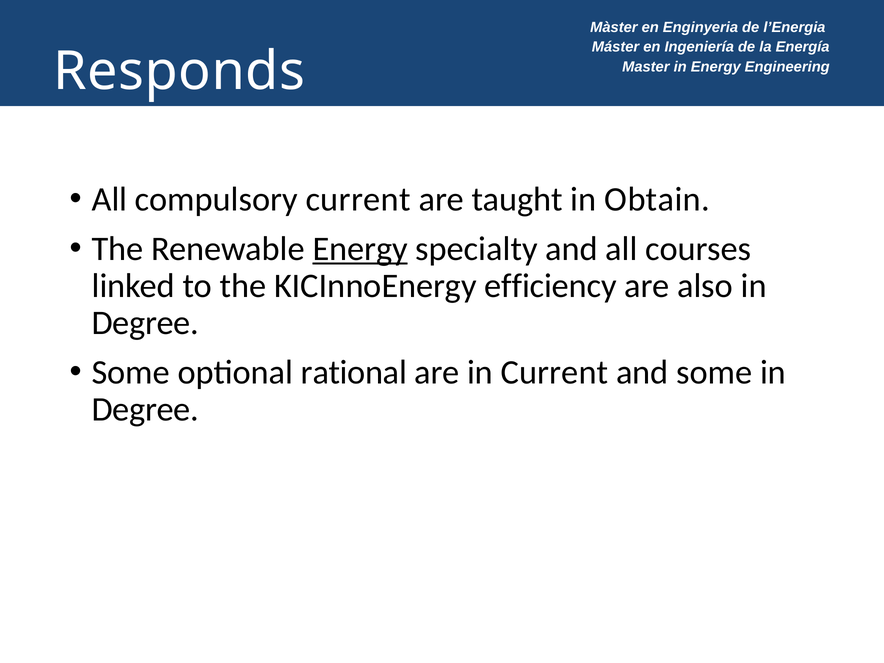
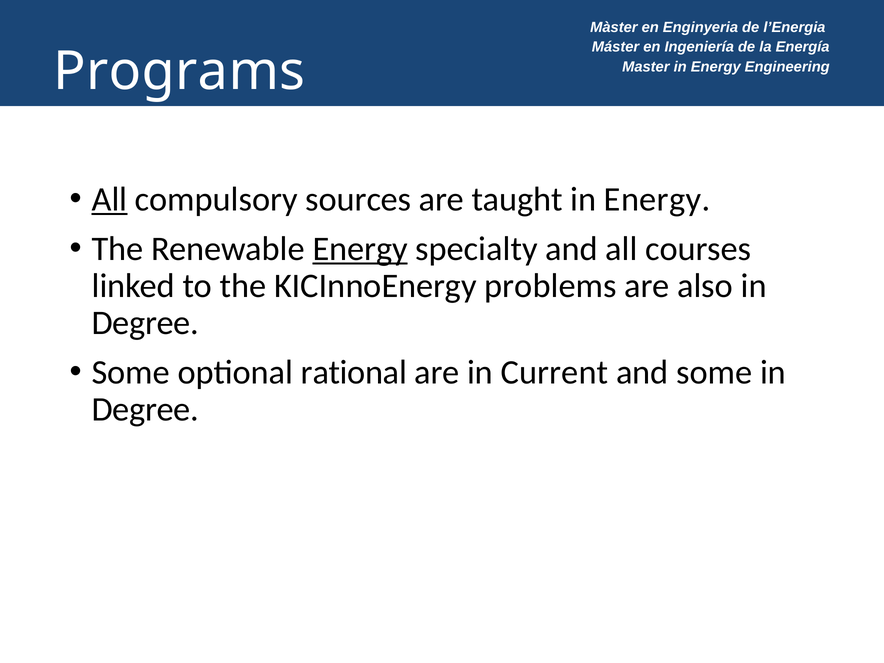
Responds: Responds -> Programs
All at (109, 199) underline: none -> present
compulsory current: current -> sources
taught in Obtain: Obtain -> Energy
efficiency: efficiency -> problems
